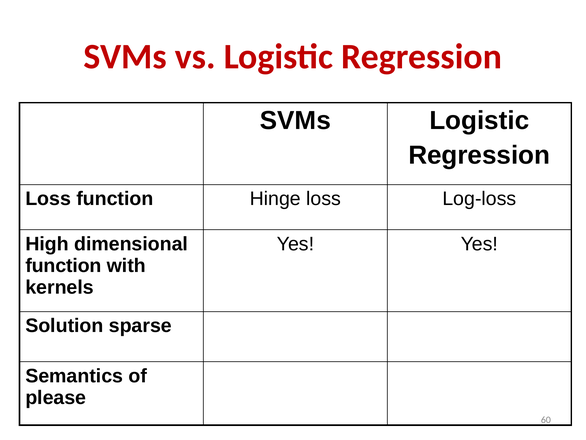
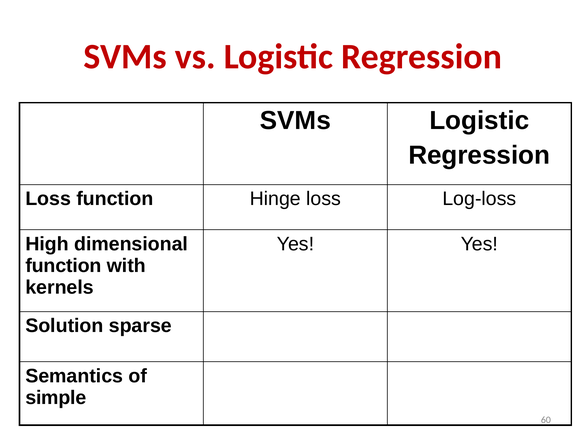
please: please -> simple
